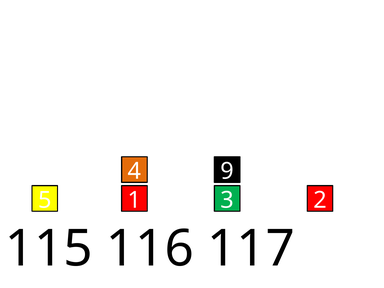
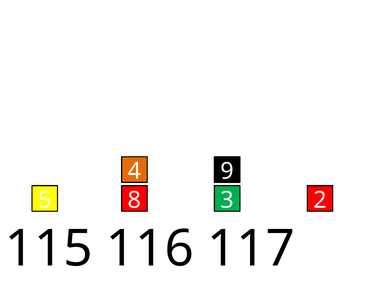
1: 1 -> 8
